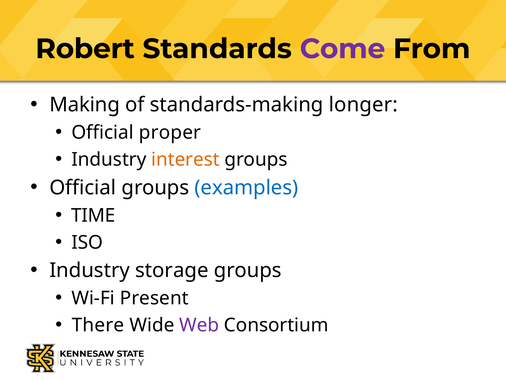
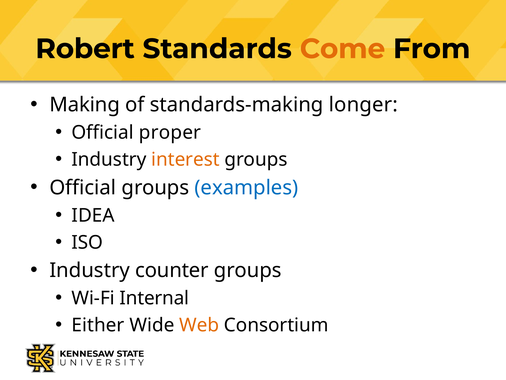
Come colour: purple -> orange
TIME: TIME -> IDEA
storage: storage -> counter
Present: Present -> Internal
There: There -> Either
Web colour: purple -> orange
